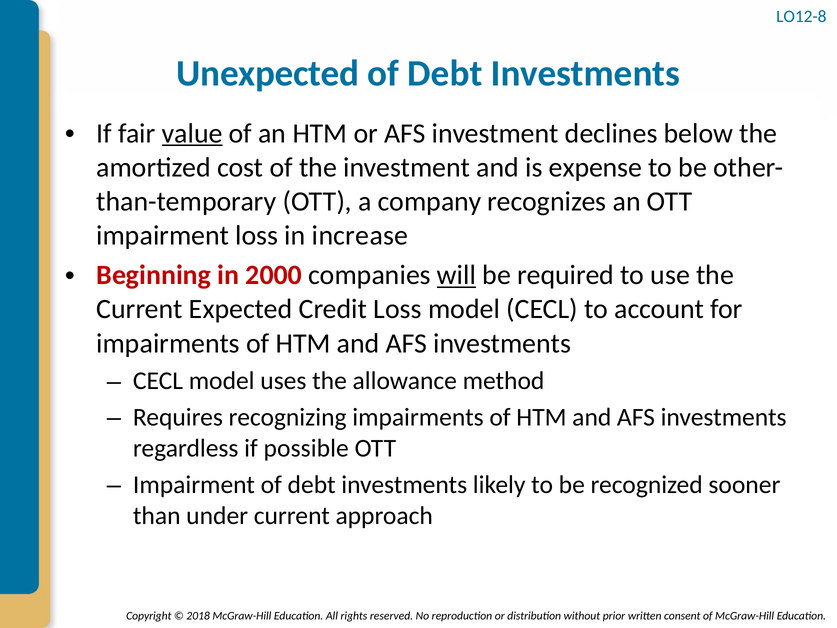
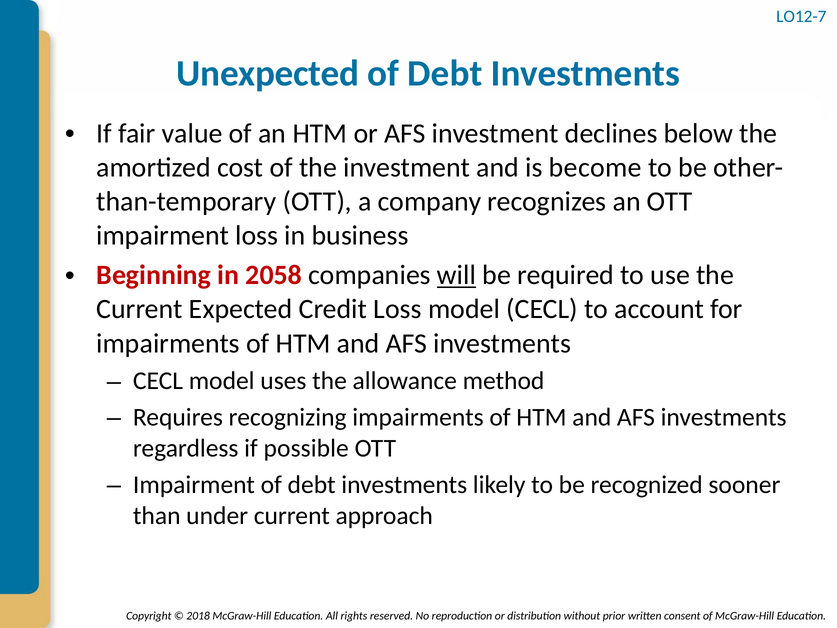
LO12-8: LO12-8 -> LO12-7
value underline: present -> none
expense: expense -> become
increase: increase -> business
2000: 2000 -> 2058
